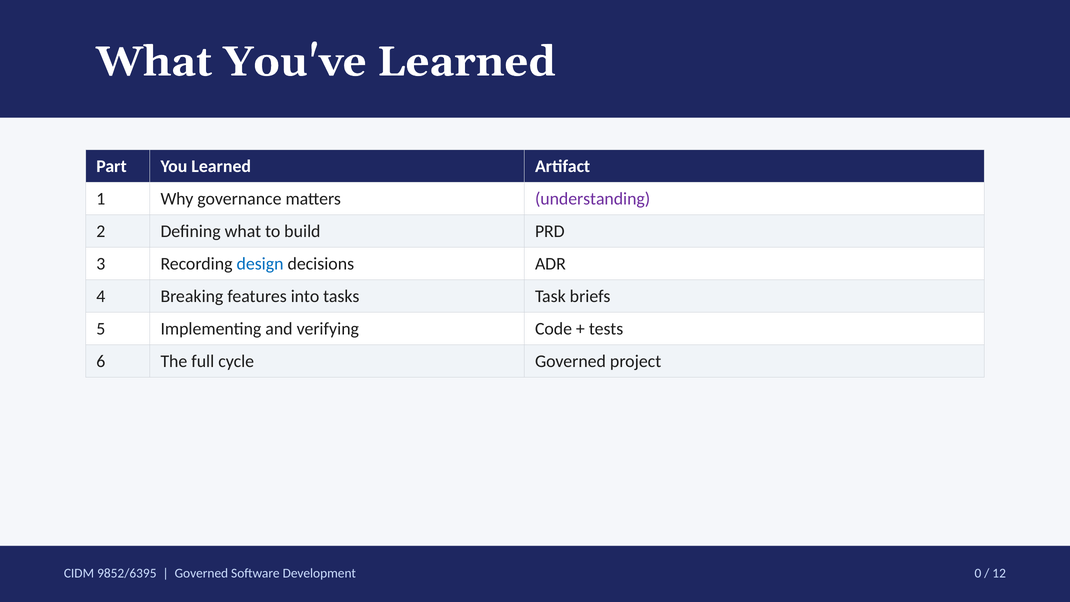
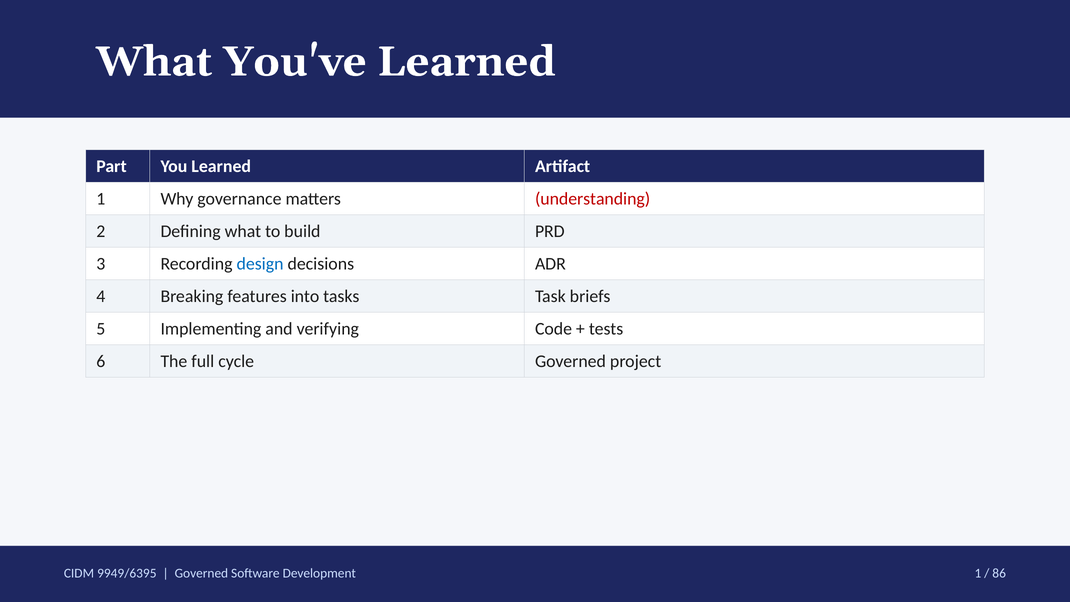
understanding colour: purple -> red
9852/6395: 9852/6395 -> 9949/6395
Development 0: 0 -> 1
12: 12 -> 86
